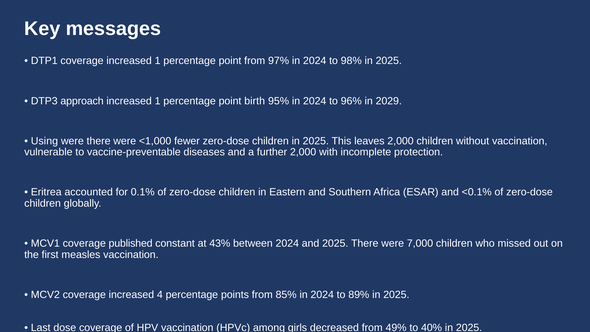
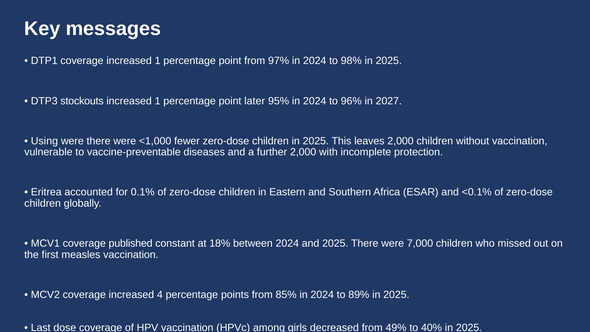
approach: approach -> stockouts
birth: birth -> later
2029: 2029 -> 2027
43%: 43% -> 18%
